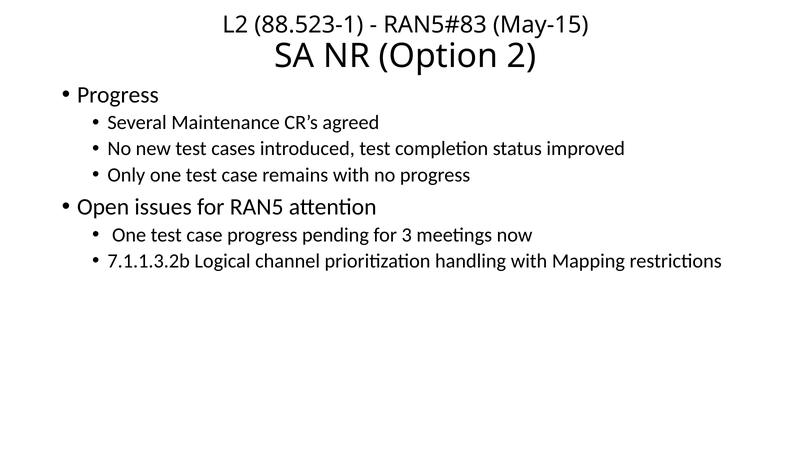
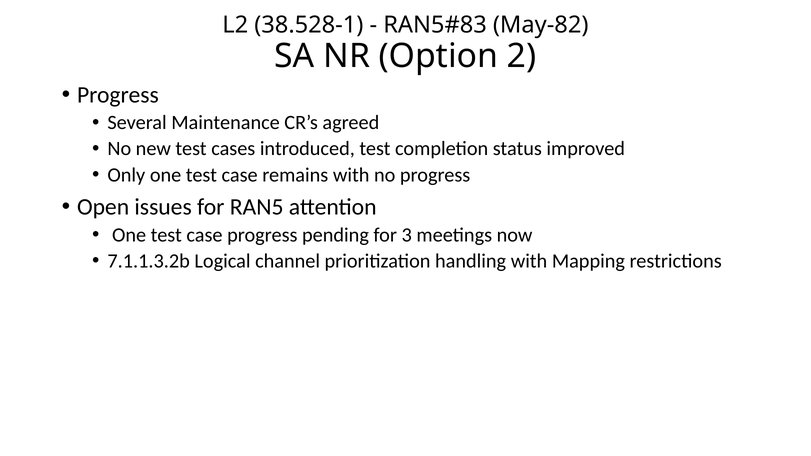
88.523-1: 88.523-1 -> 38.528-1
May-15: May-15 -> May-82
